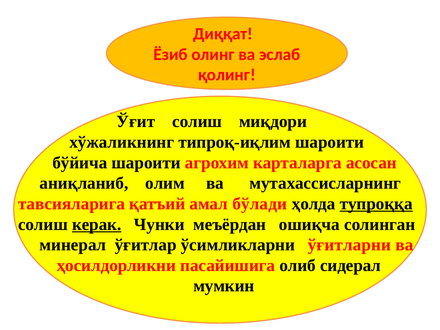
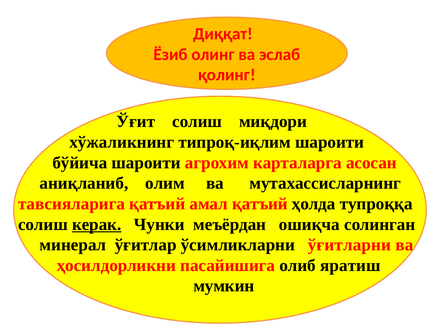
амал бўлади: бўлади -> қатъий
тупроққа underline: present -> none
сидерал: сидерал -> яратиш
